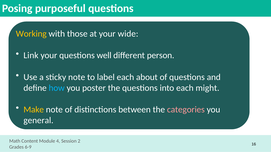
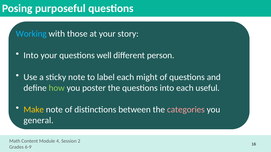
Working colour: yellow -> light blue
wide: wide -> story
Link at (31, 56): Link -> Into
about: about -> might
how colour: light blue -> light green
might: might -> useful
